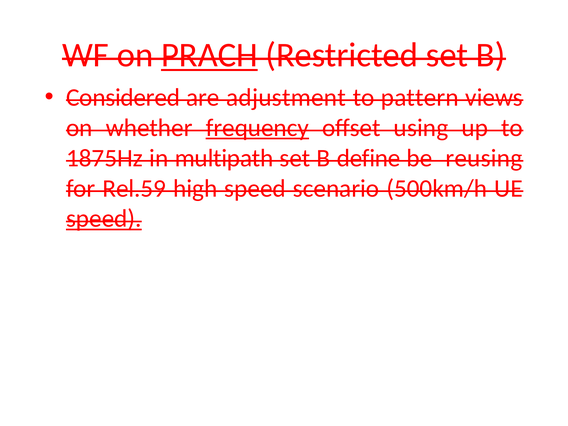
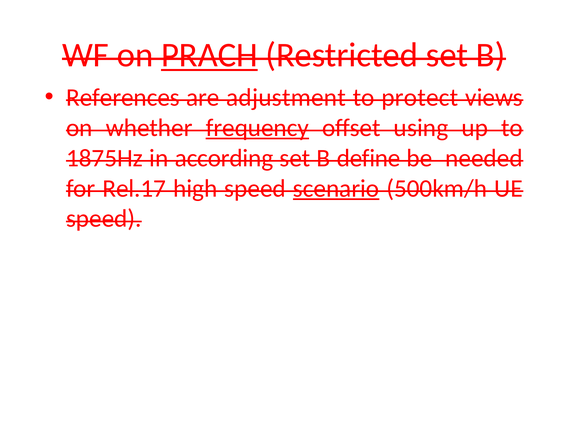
Considered: Considered -> References
pattern: pattern -> protect
multipath: multipath -> according
reusing: reusing -> needed
Rel.59: Rel.59 -> Rel.17
scenario underline: none -> present
speed at (104, 219) underline: present -> none
